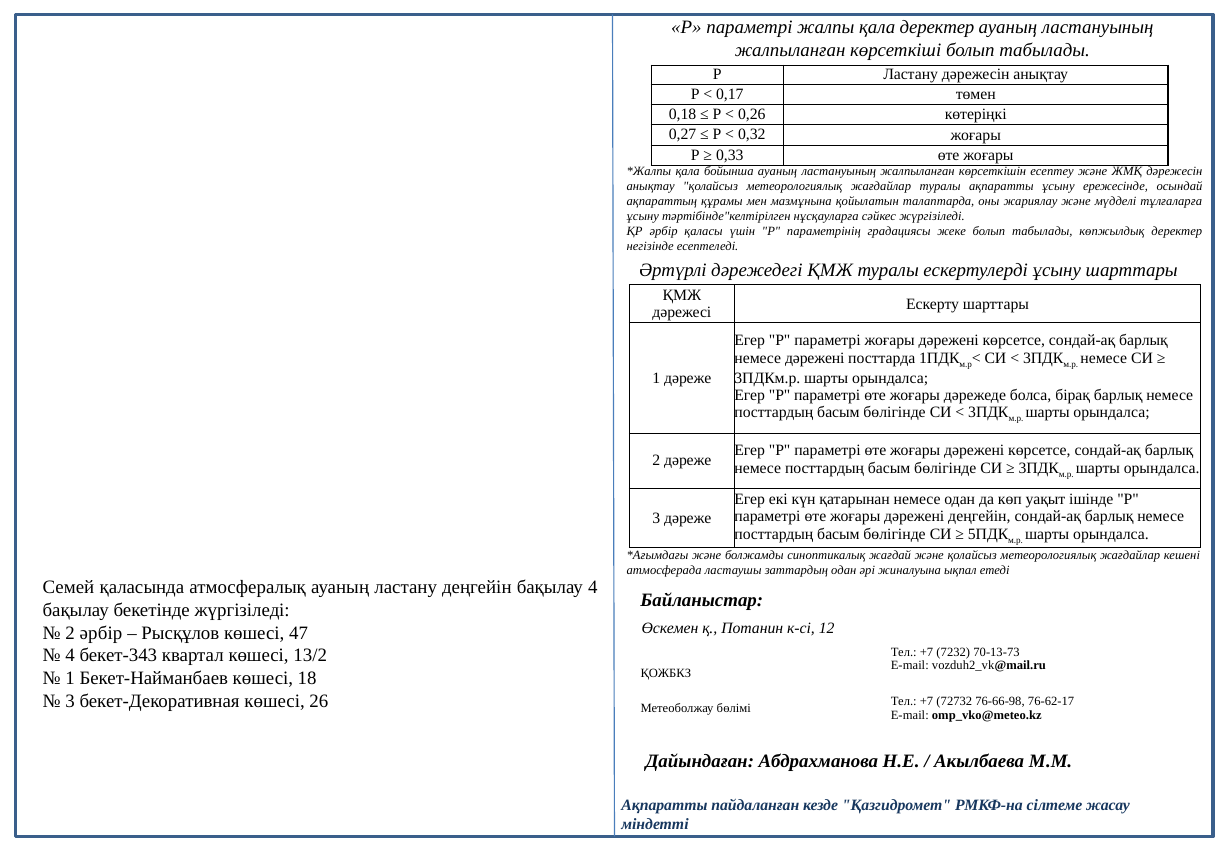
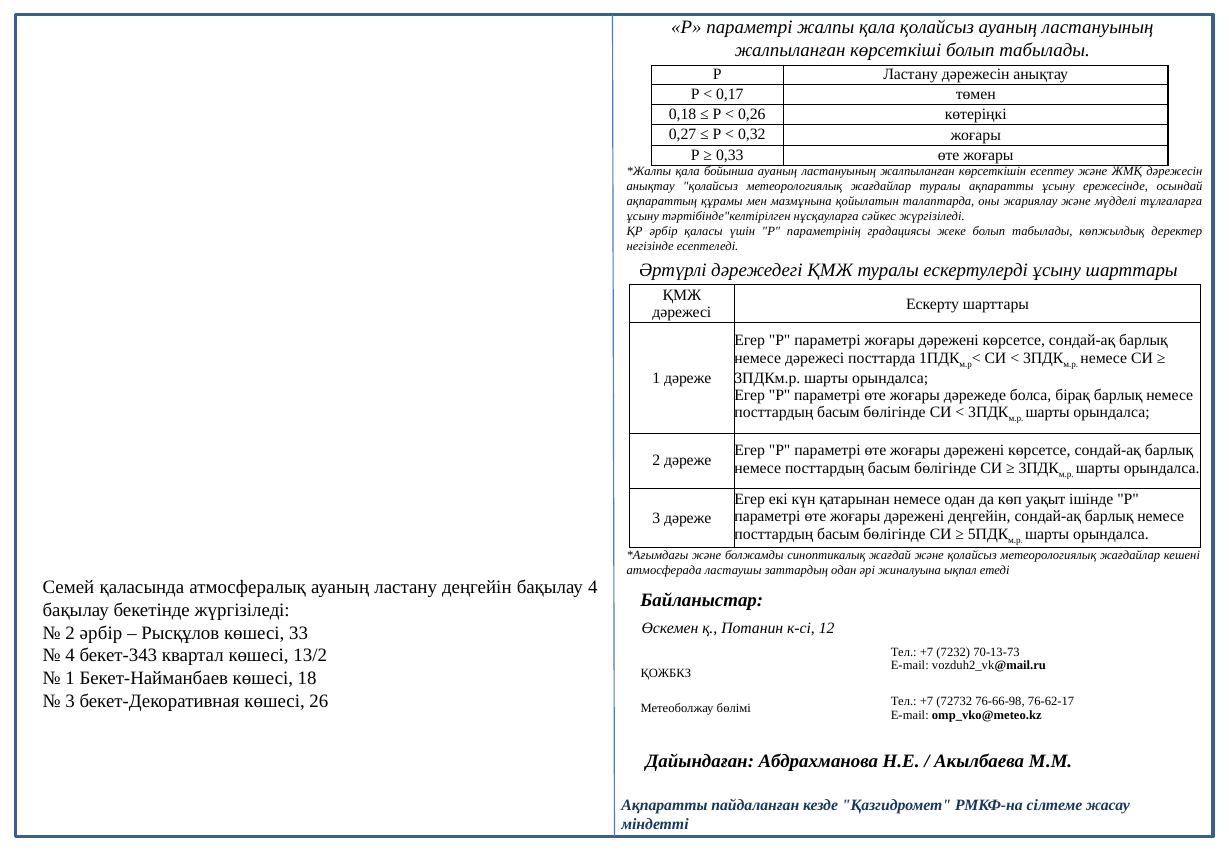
қала деректер: деректер -> қолайсыз
немесе дәрежені: дәрежені -> дәрежесі
47: 47 -> 33
